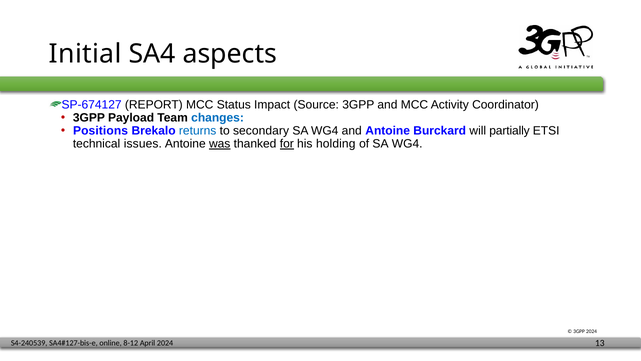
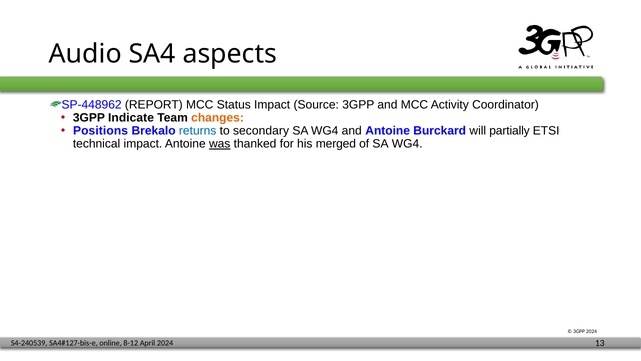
Initial: Initial -> Audio
SP-674127: SP-674127 -> SP-448962
Payload: Payload -> Indicate
changes colour: blue -> orange
technical issues: issues -> impact
for underline: present -> none
holding: holding -> merged
